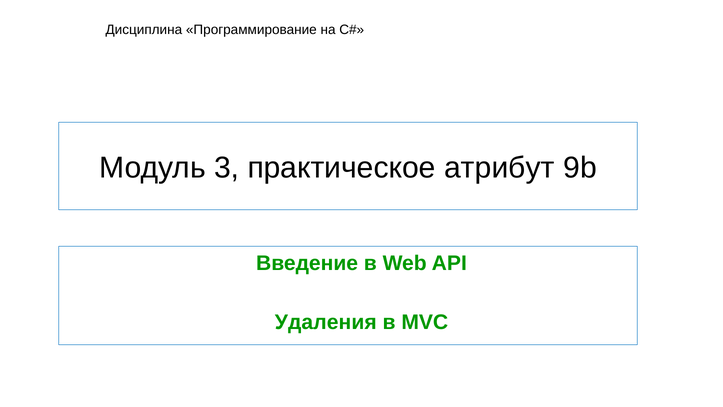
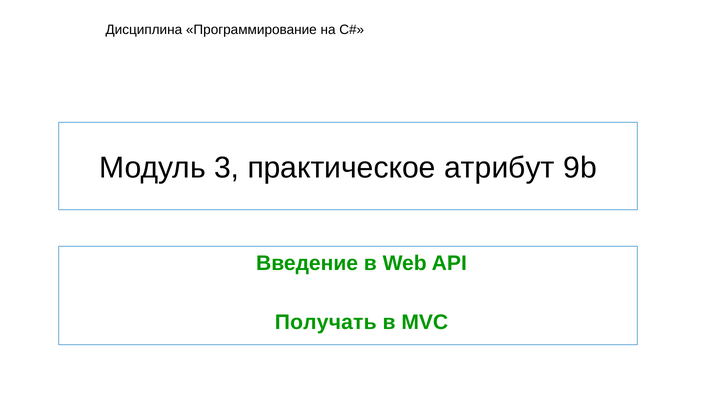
Удаления: Удаления -> Получать
